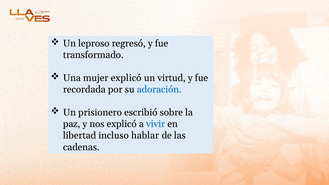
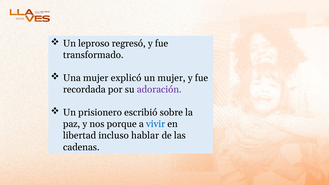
un virtud: virtud -> mujer
adoración colour: blue -> purple
nos explicó: explicó -> porque
